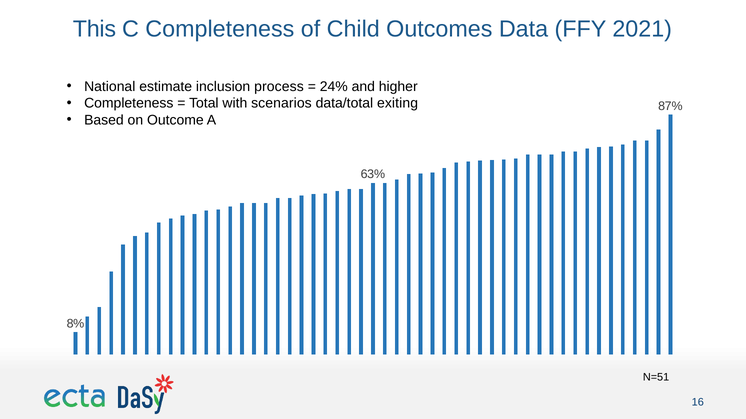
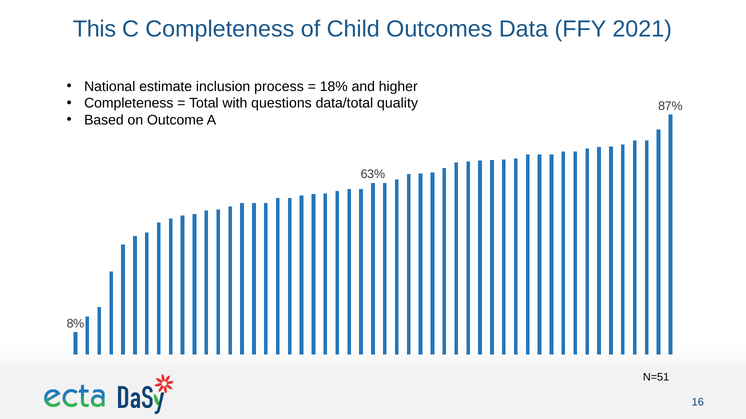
24%: 24% -> 18%
scenarios: scenarios -> questions
exiting: exiting -> quality
